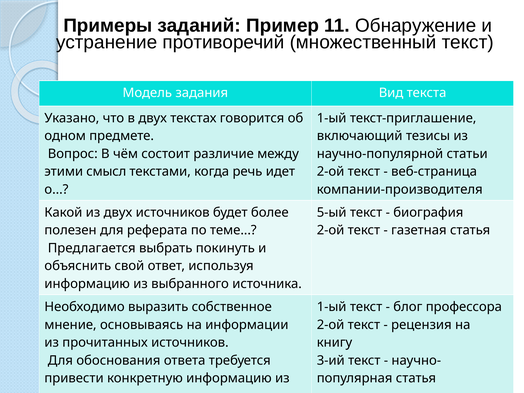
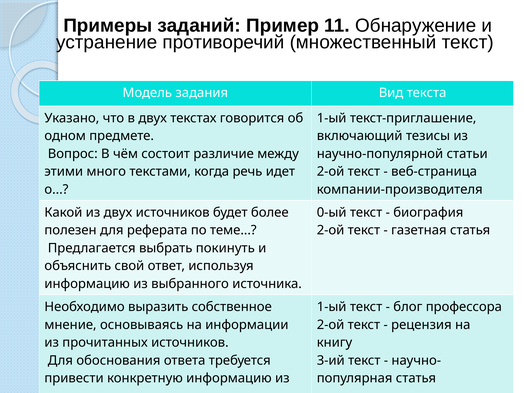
смысл: смысл -> много
5-ый: 5-ый -> 0-ый
